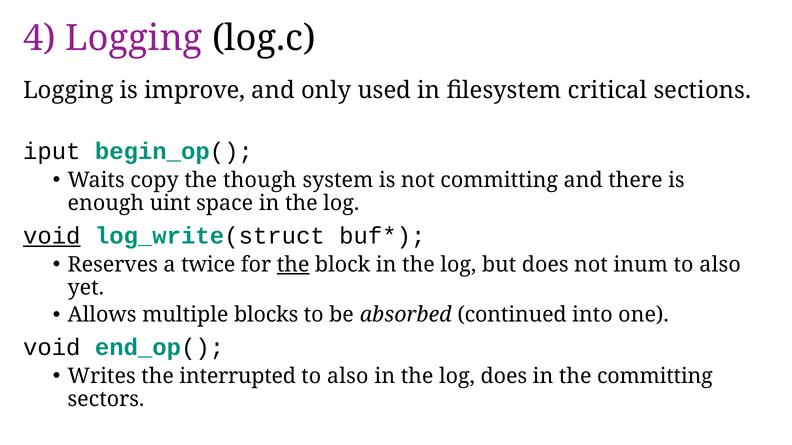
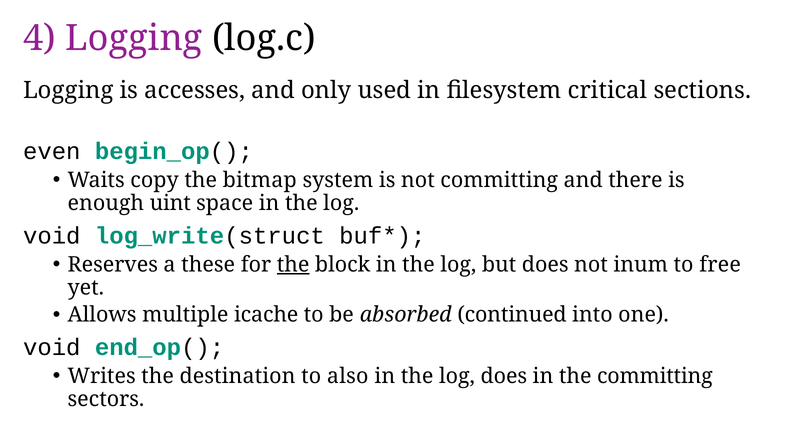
improve: improve -> accesses
iput: iput -> even
though: though -> bitmap
void at (52, 236) underline: present -> none
twice: twice -> these
also at (720, 265): also -> free
blocks: blocks -> icache
interrupted: interrupted -> destination
